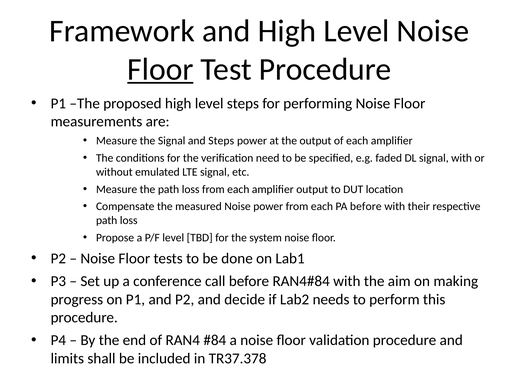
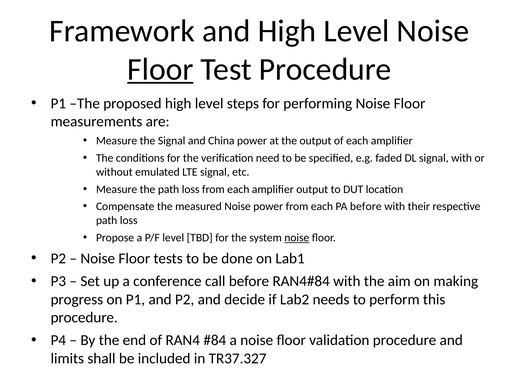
and Steps: Steps -> China
noise at (297, 238) underline: none -> present
TR37.378: TR37.378 -> TR37.327
